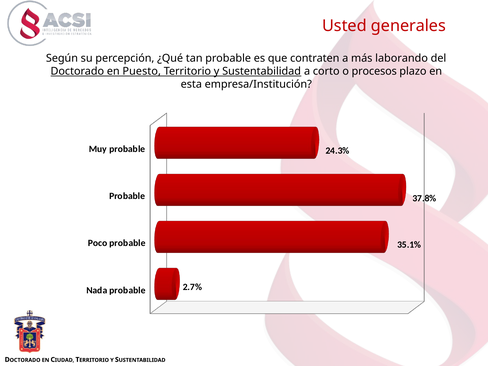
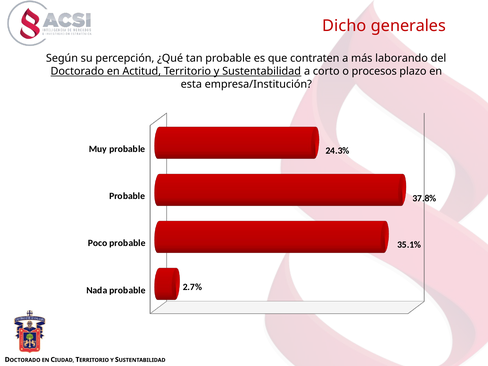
Usted: Usted -> Dicho
Puesto: Puesto -> Actitud
